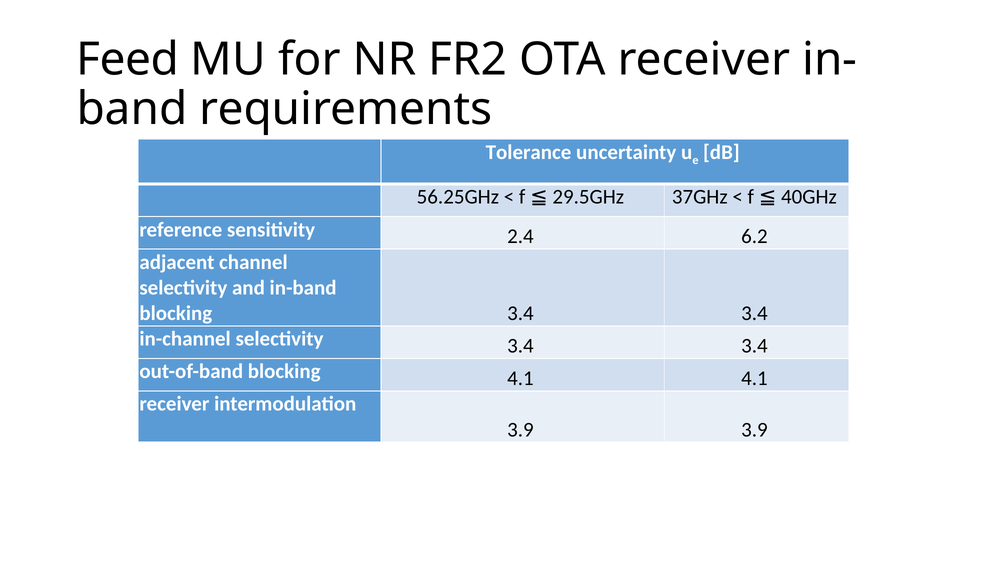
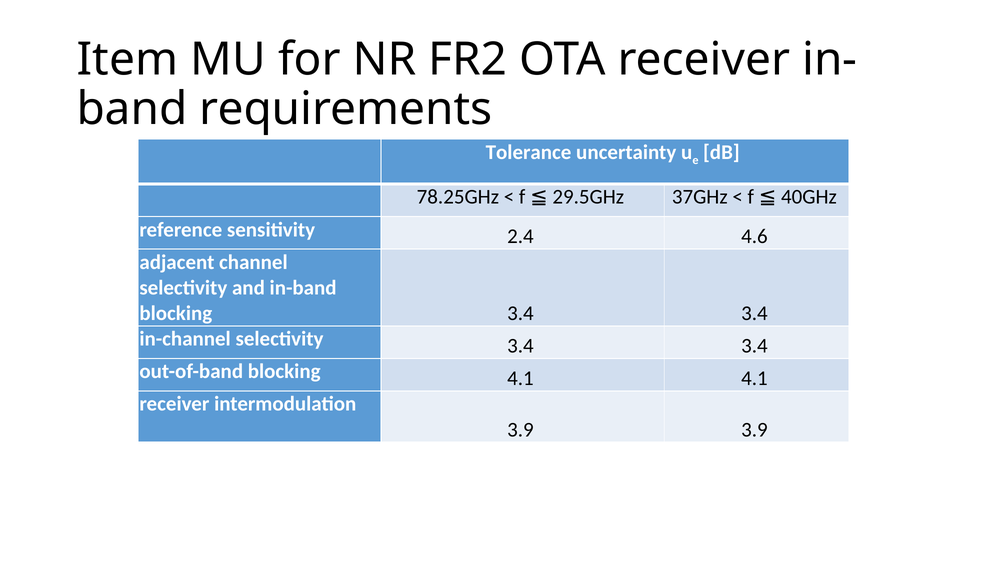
Feed: Feed -> Item
56.25GHz: 56.25GHz -> 78.25GHz
6.2: 6.2 -> 4.6
